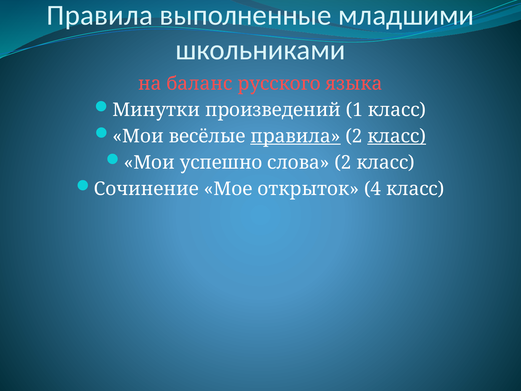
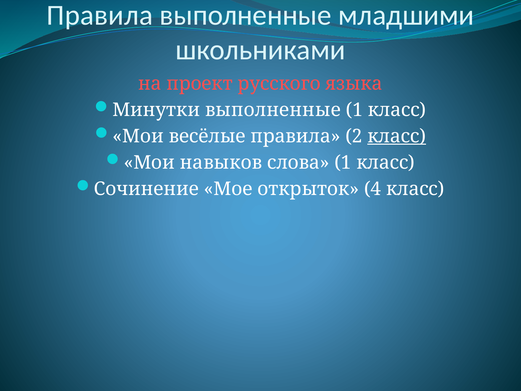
баланс: баланс -> проект
Минутки произведений: произведений -> выполненные
правила at (296, 136) underline: present -> none
успешно: успешно -> навыков
слова 2: 2 -> 1
